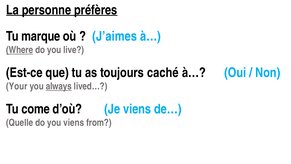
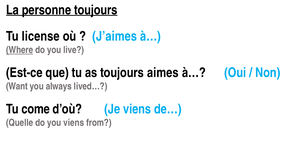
personne préfères: préfères -> toujours
marque: marque -> license
caché: caché -> aimes
Your: Your -> Want
always underline: present -> none
